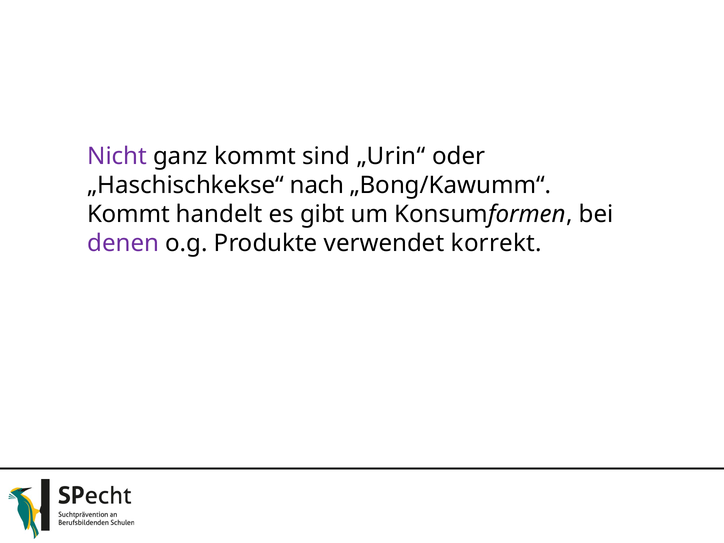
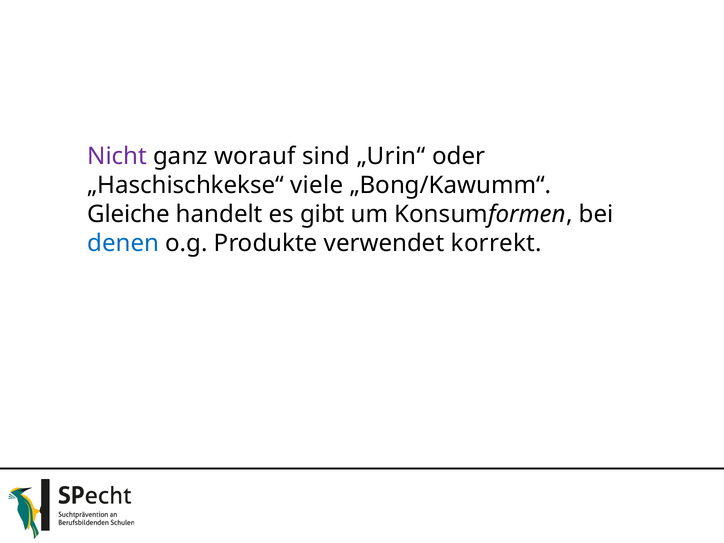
ganz kommt: kommt -> worauf
nach: nach -> viele
Kommt at (128, 214): Kommt -> Gleiche
denen colour: purple -> blue
